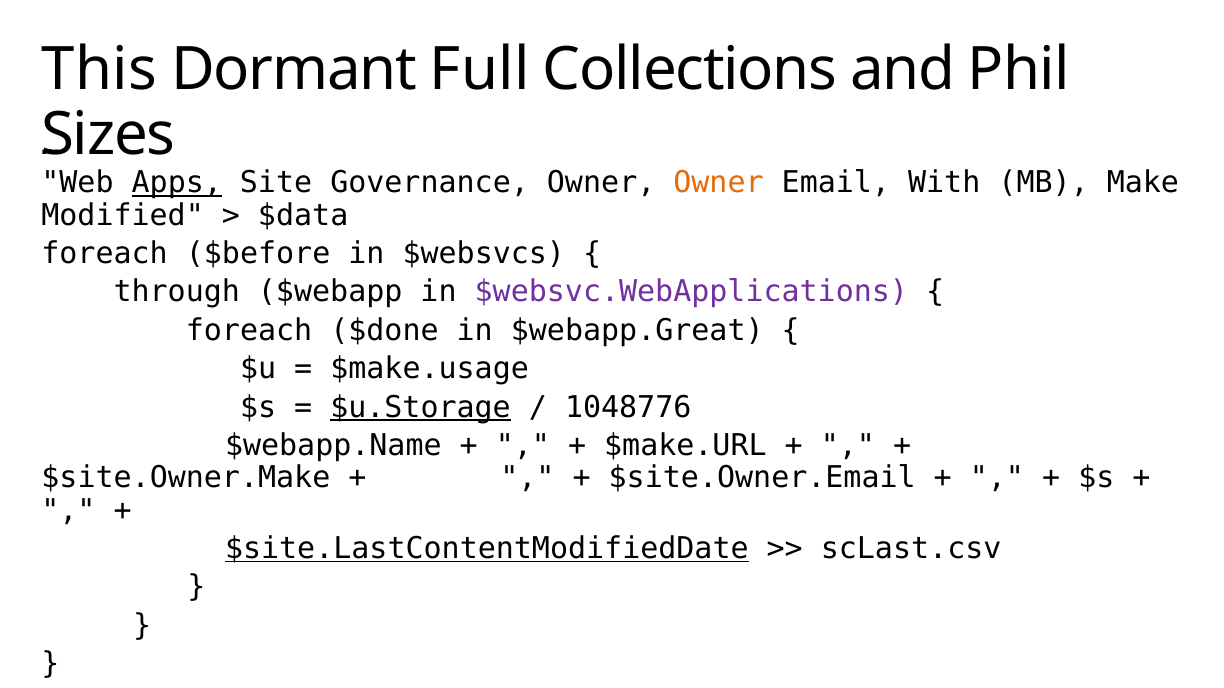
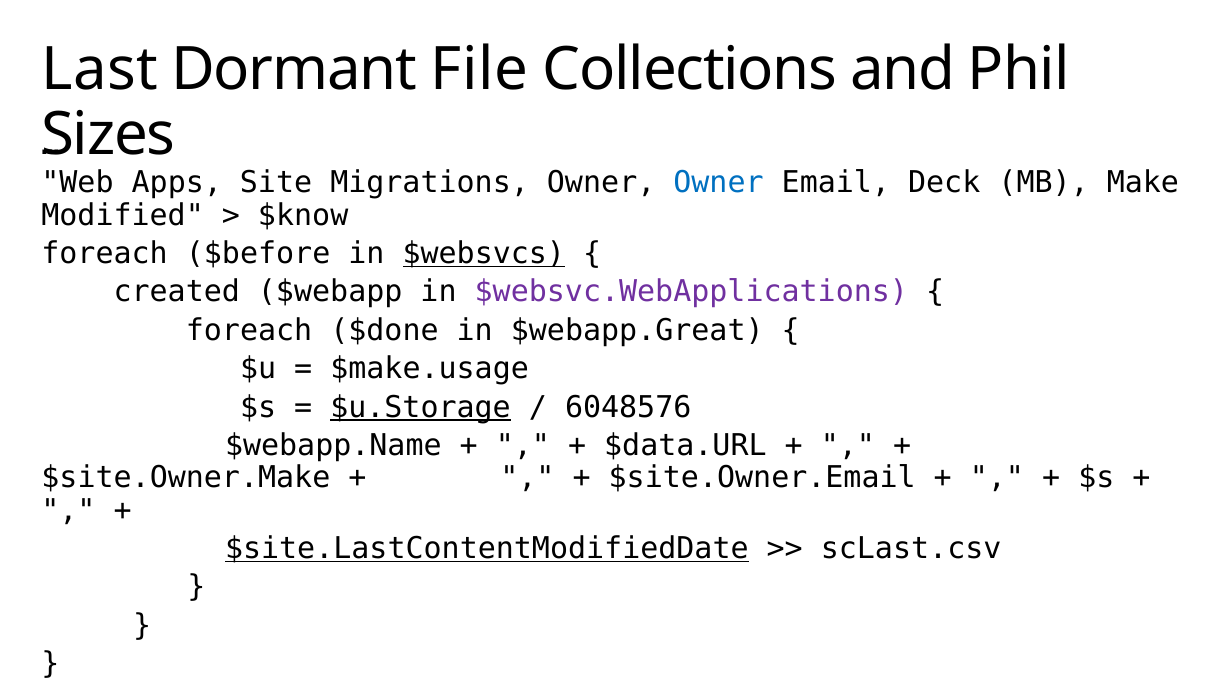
This: This -> Last
Full: Full -> File
Apps underline: present -> none
Governance: Governance -> Migrations
Owner at (719, 183) colour: orange -> blue
With: With -> Deck
$data: $data -> $know
$websvcs underline: none -> present
through: through -> created
1048776: 1048776 -> 6048576
$make.URL: $make.URL -> $data.URL
